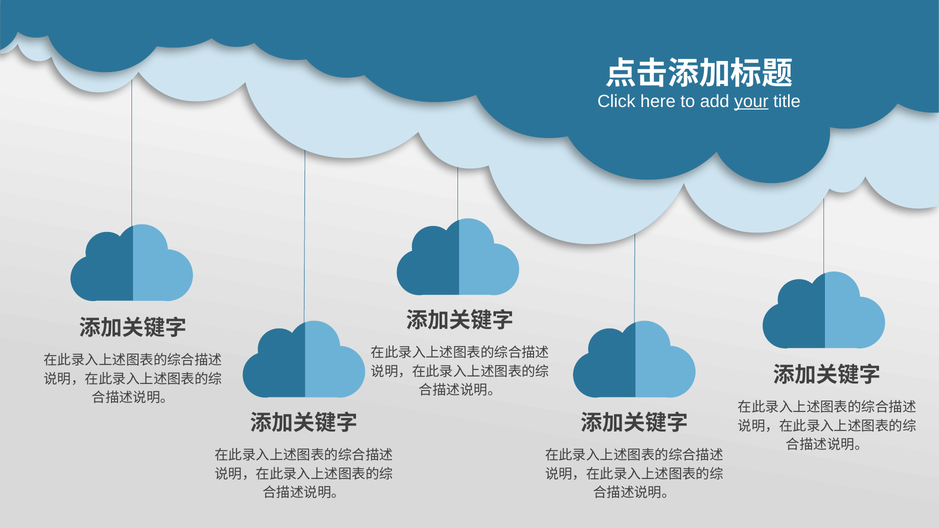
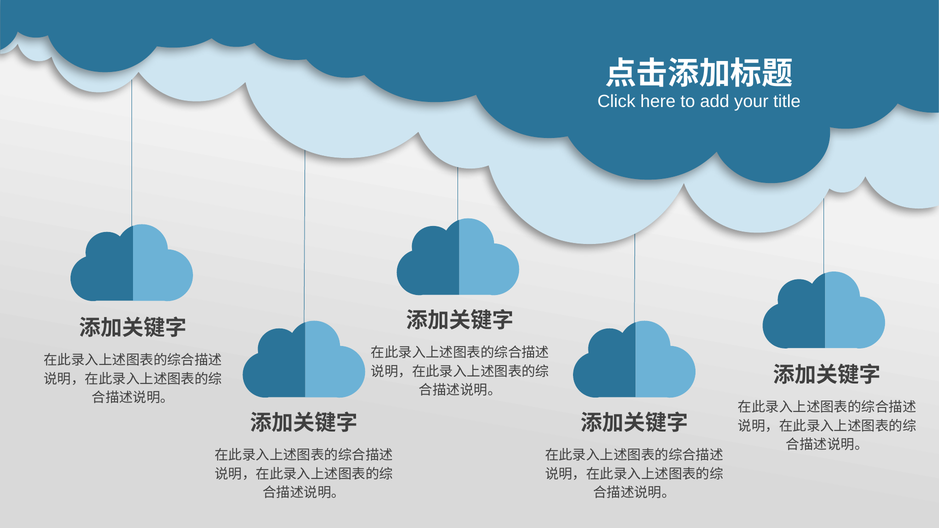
your underline: present -> none
